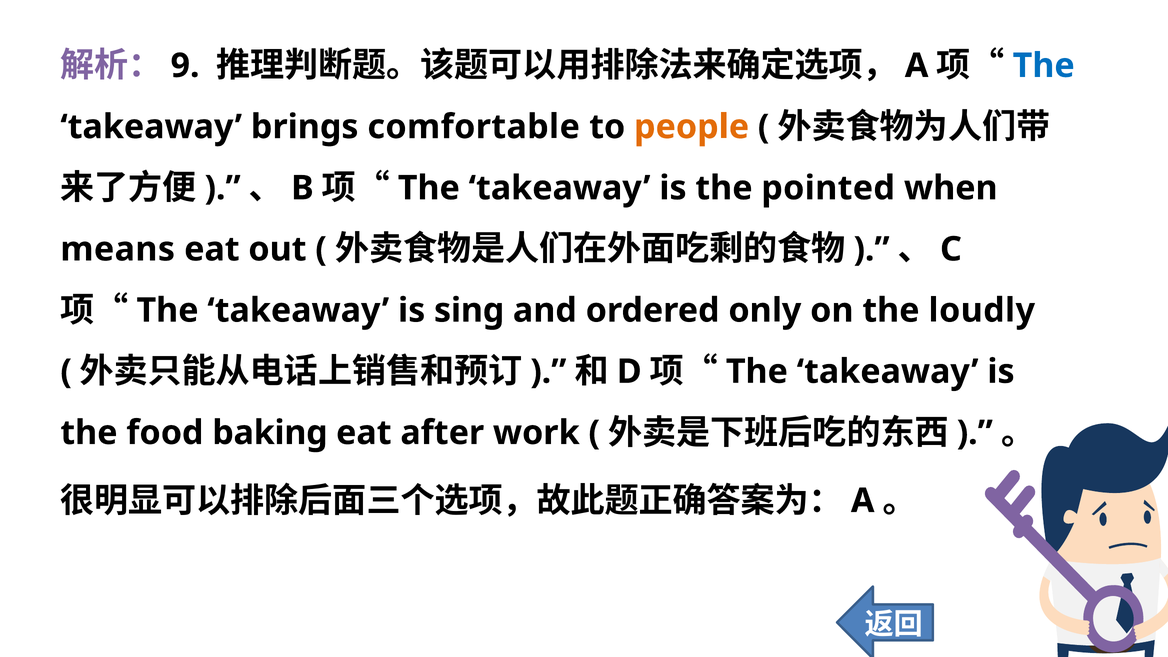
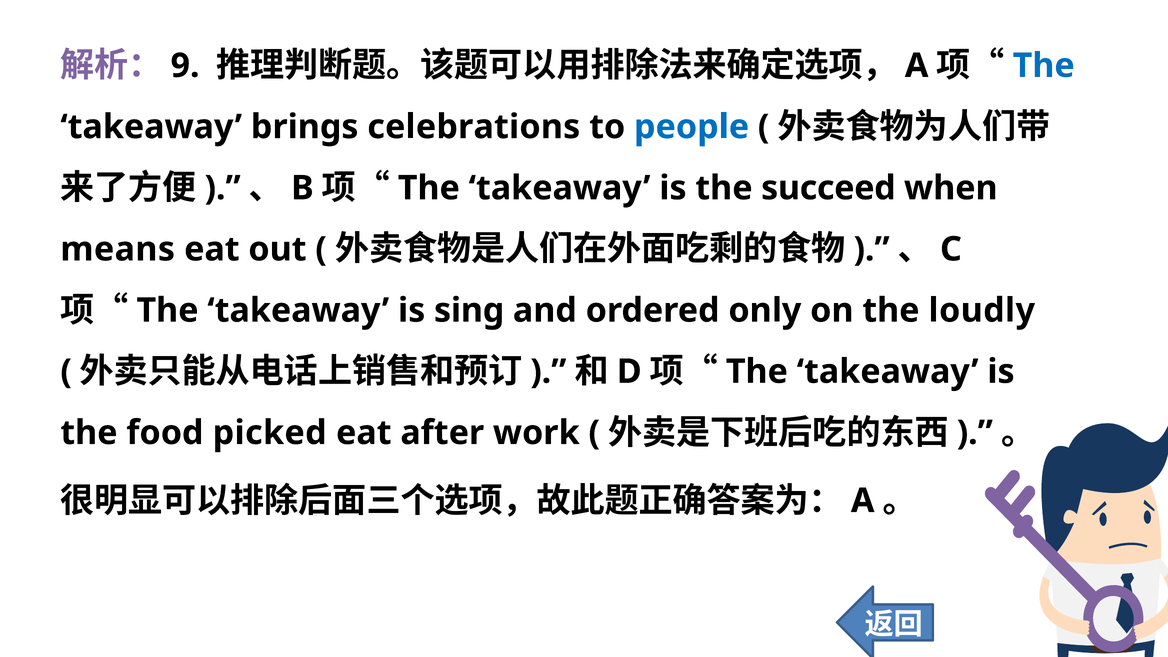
comfortable: comfortable -> celebrations
people colour: orange -> blue
pointed: pointed -> succeed
baking: baking -> picked
